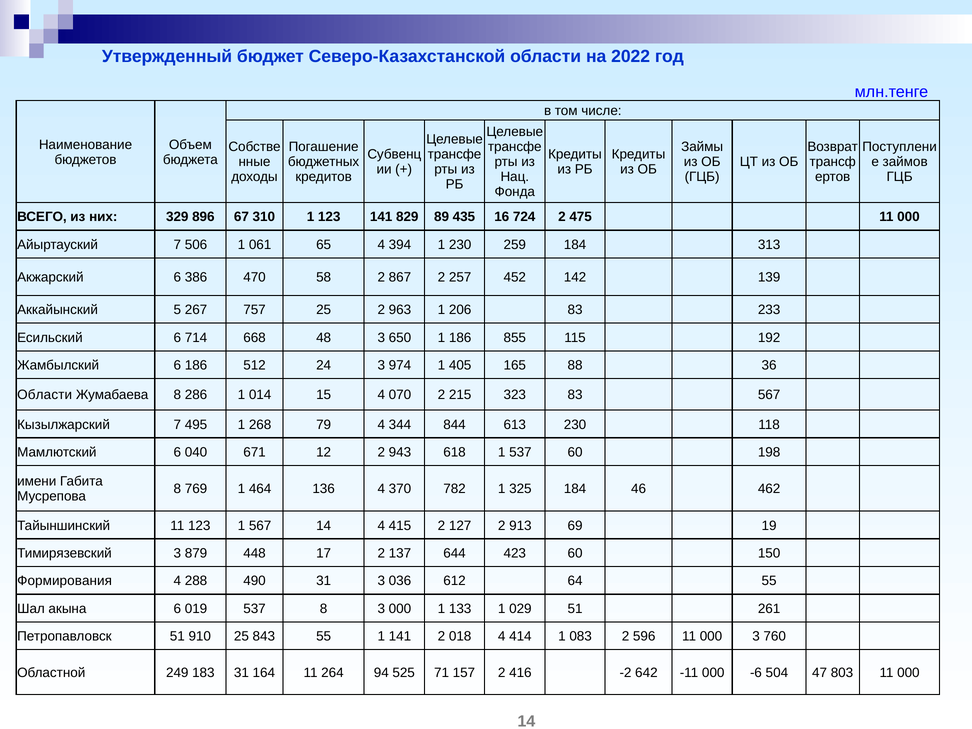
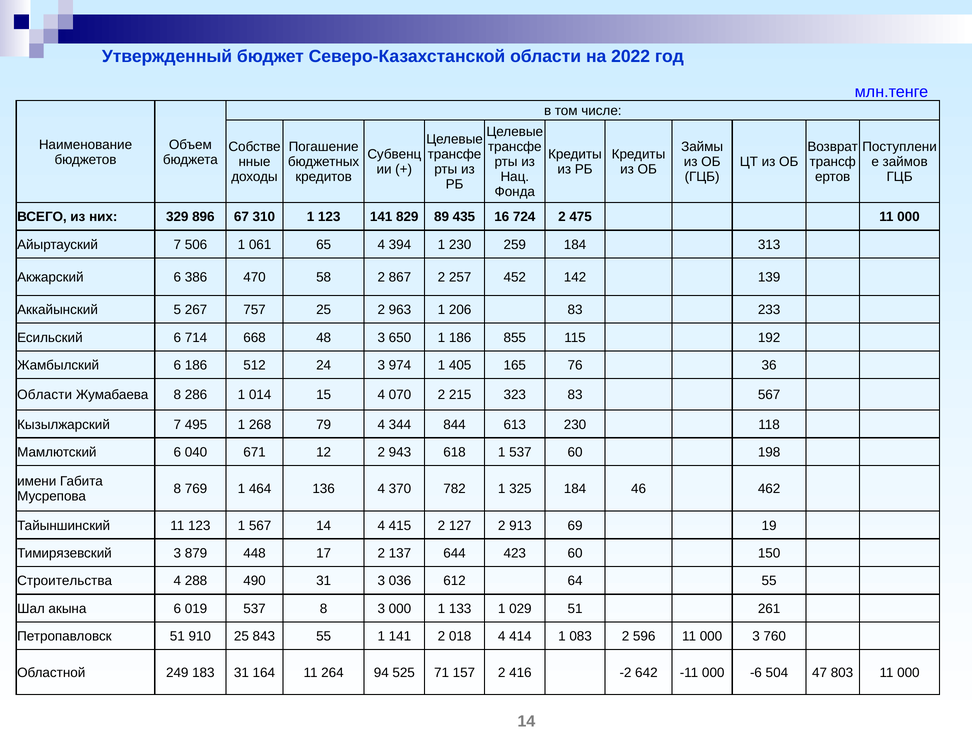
88: 88 -> 76
Формирования: Формирования -> Строительства
